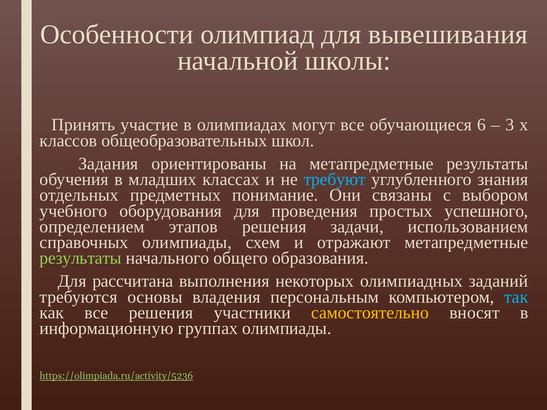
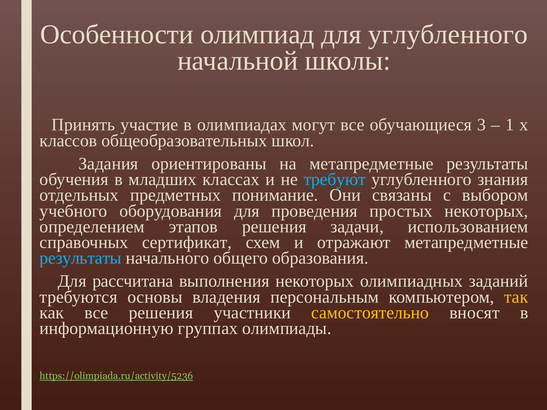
для вывешивания: вывешивания -> углубленного
6: 6 -> 3
3: 3 -> 1
простых успешного: успешного -> некоторых
справочных олимпиады: олимпиады -> сертификат
результаты at (81, 258) colour: light green -> light blue
так colour: light blue -> yellow
